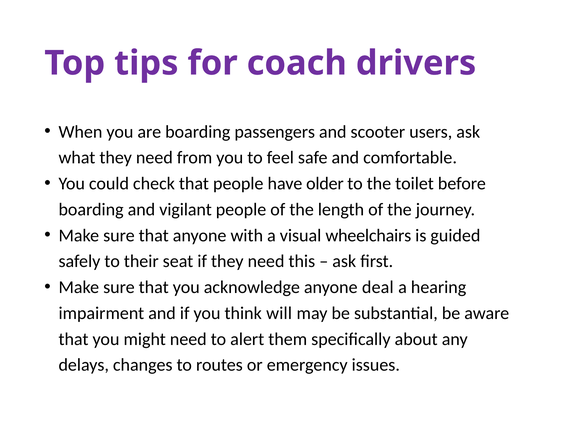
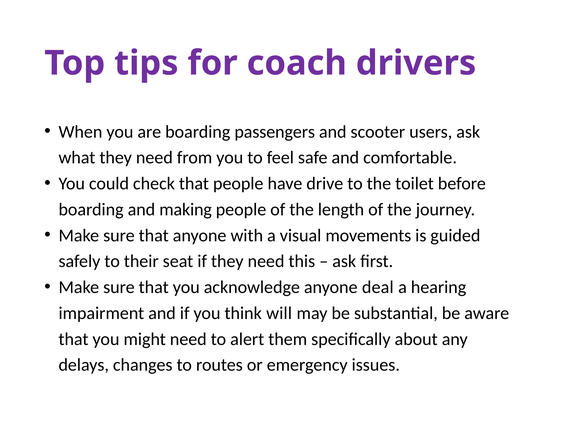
older: older -> drive
vigilant: vigilant -> making
wheelchairs: wheelchairs -> movements
